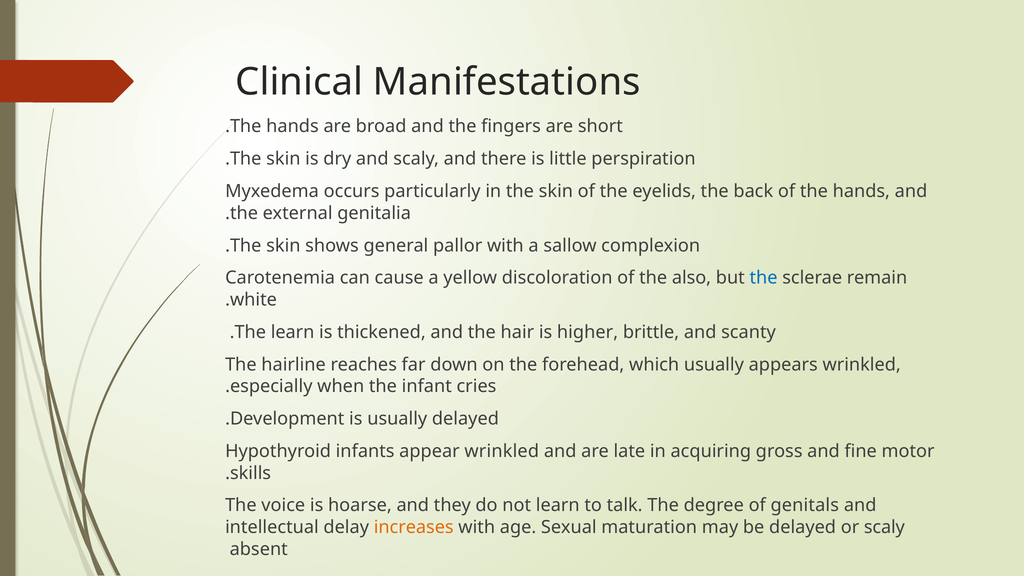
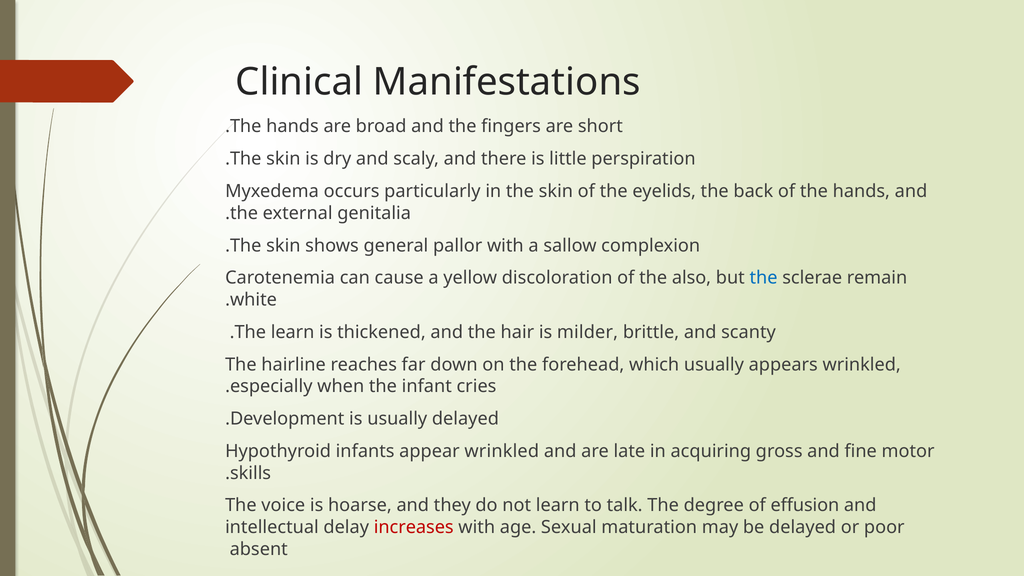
higher: higher -> milder
genitals: genitals -> effusion
increases colour: orange -> red
or scaly: scaly -> poor
